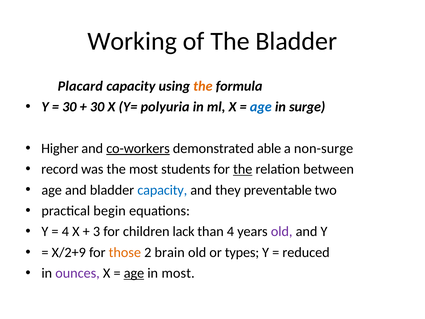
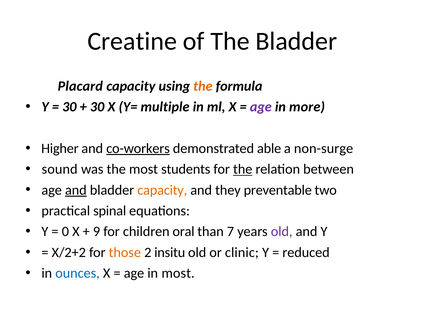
Working: Working -> Creatine
polyuria: polyuria -> multiple
age at (261, 107) colour: blue -> purple
surge: surge -> more
record: record -> sound
and at (76, 190) underline: none -> present
capacity at (162, 190) colour: blue -> orange
begin: begin -> spinal
4 at (65, 231): 4 -> 0
3: 3 -> 9
lack: lack -> oral
than 4: 4 -> 7
X/2+9: X/2+9 -> X/2+2
brain: brain -> insitu
types: types -> clinic
ounces colour: purple -> blue
age at (134, 273) underline: present -> none
